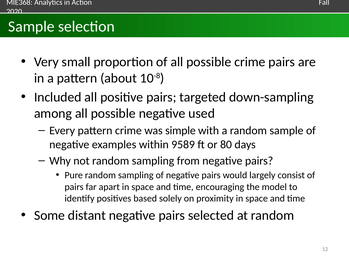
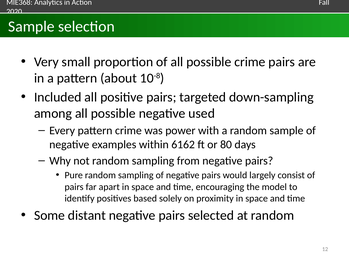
simple: simple -> power
9589: 9589 -> 6162
